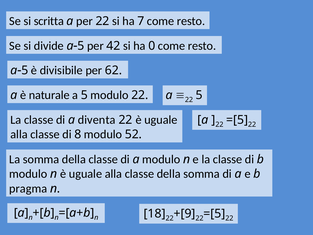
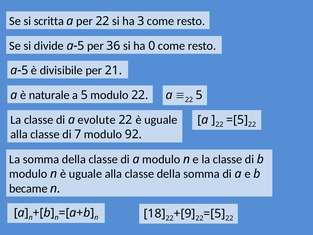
7: 7 -> 3
42: 42 -> 36
62: 62 -> 21
diventa: diventa -> evolute
8: 8 -> 7
52: 52 -> 92
pragma: pragma -> became
